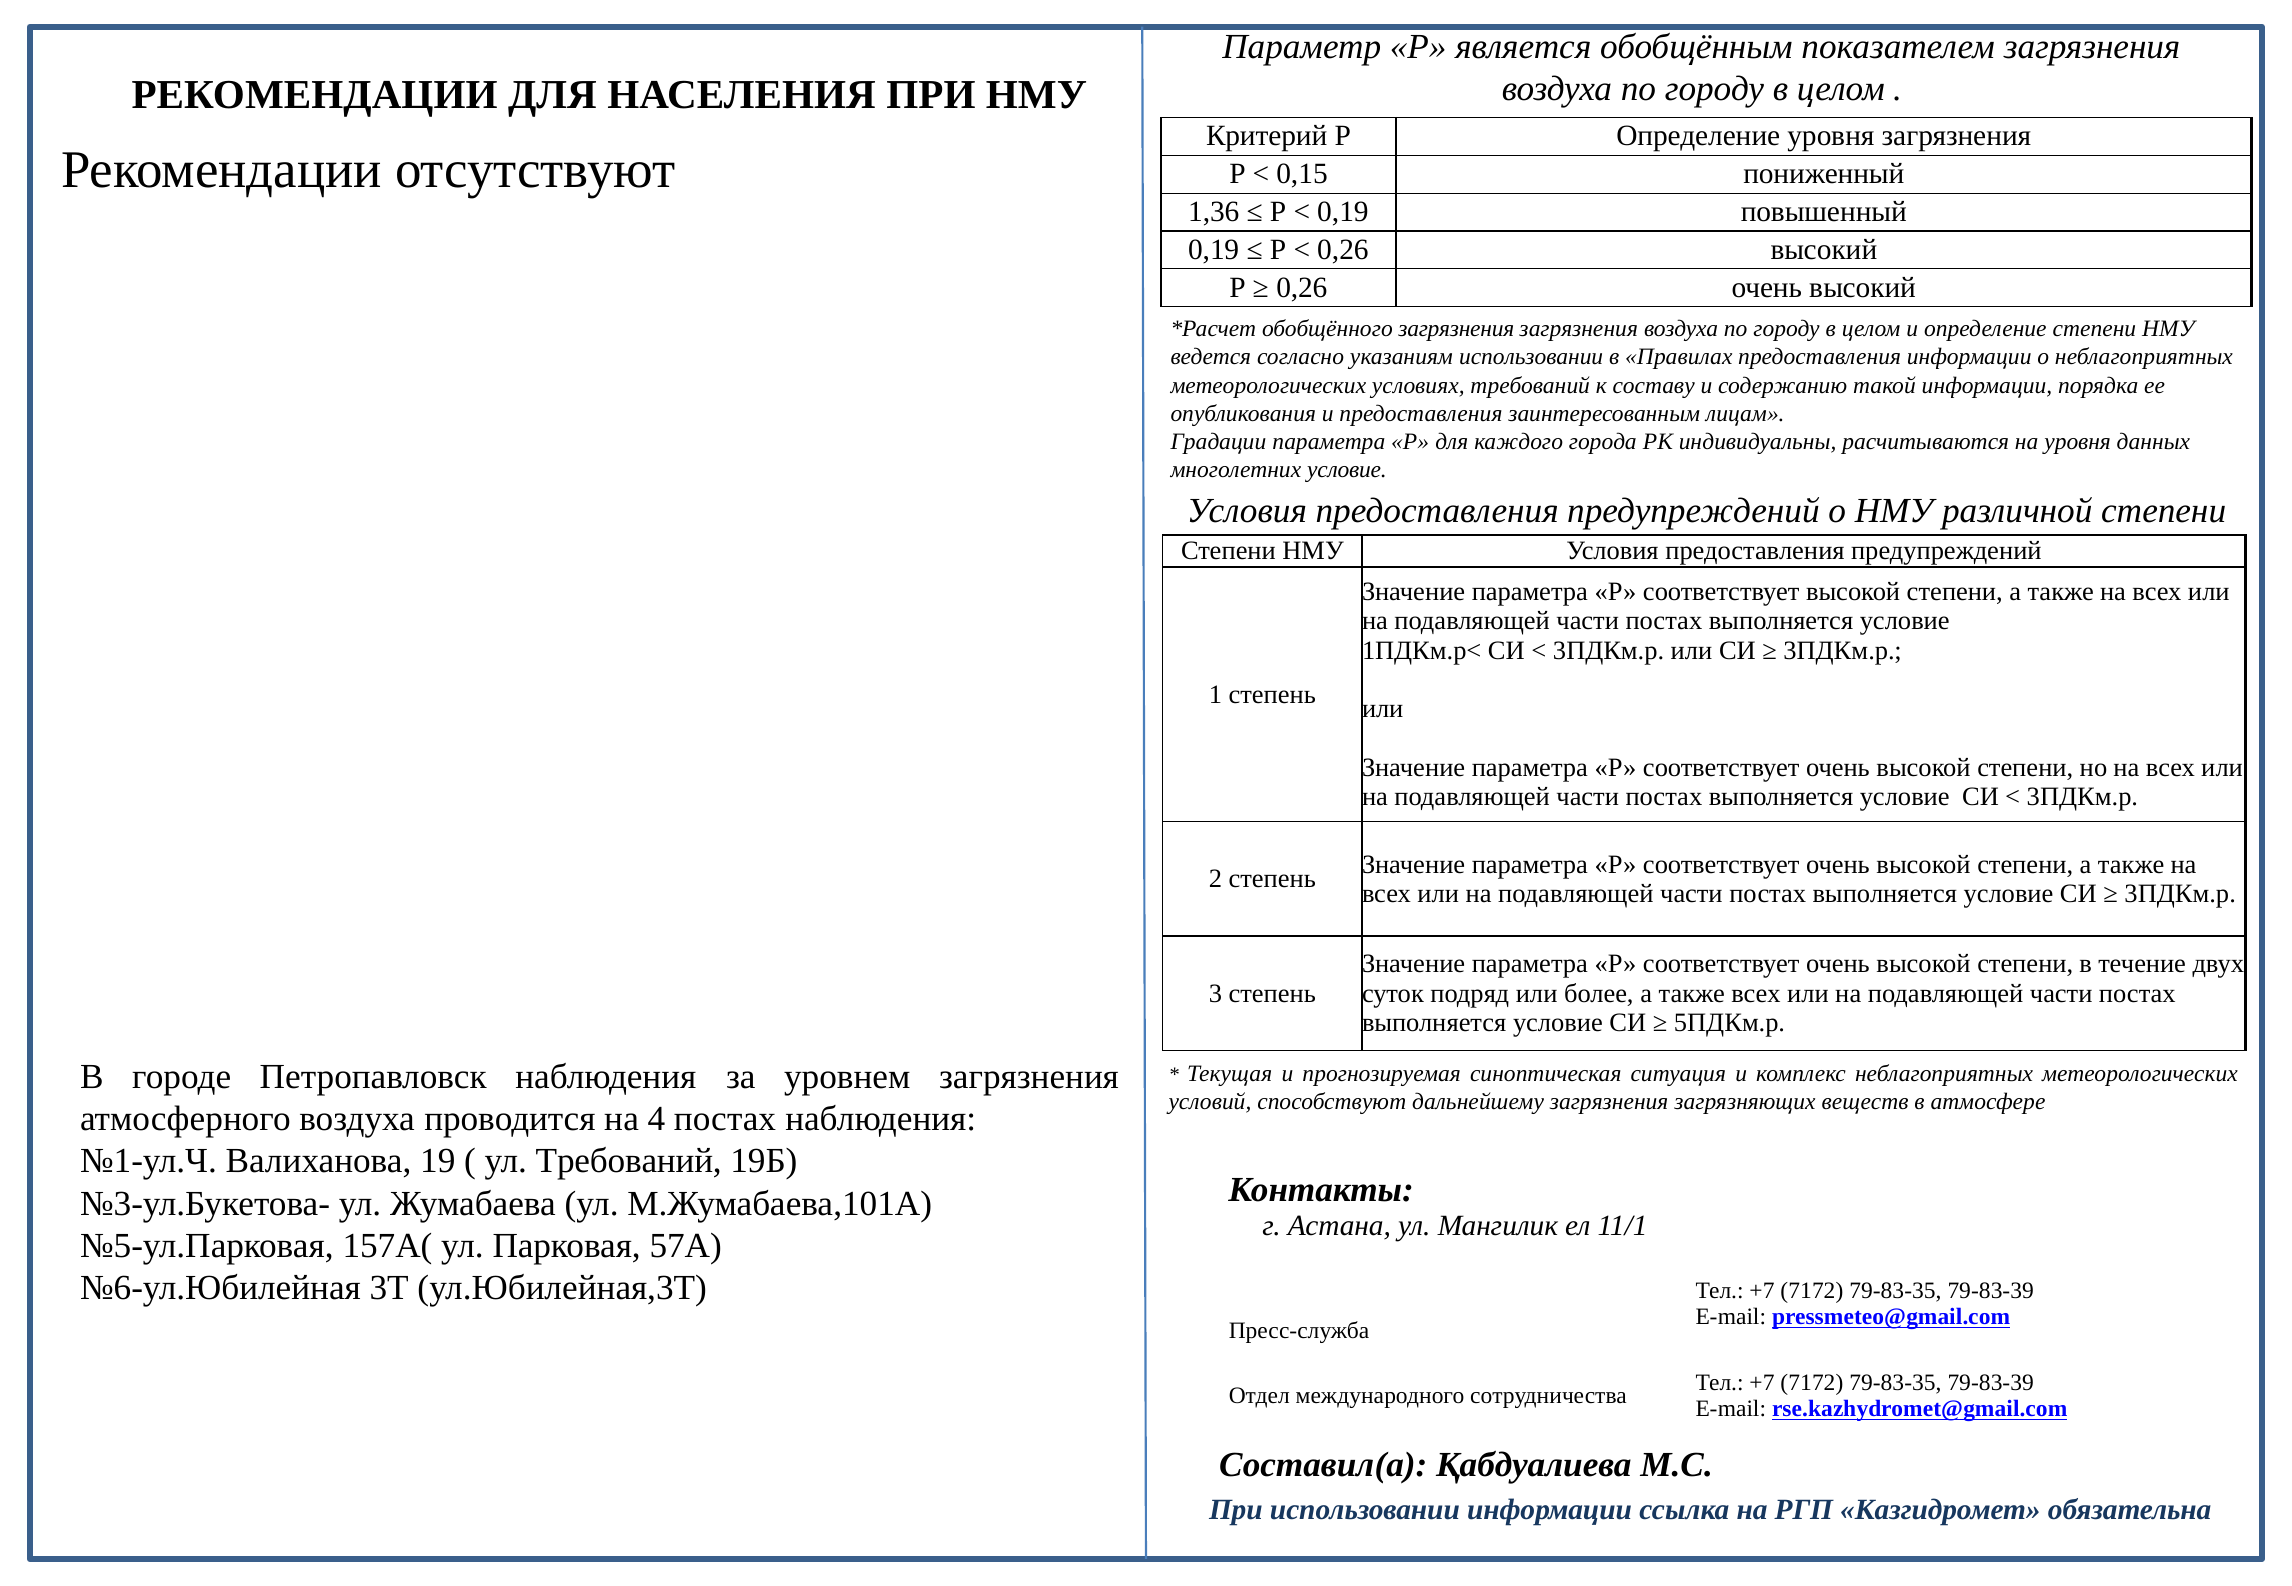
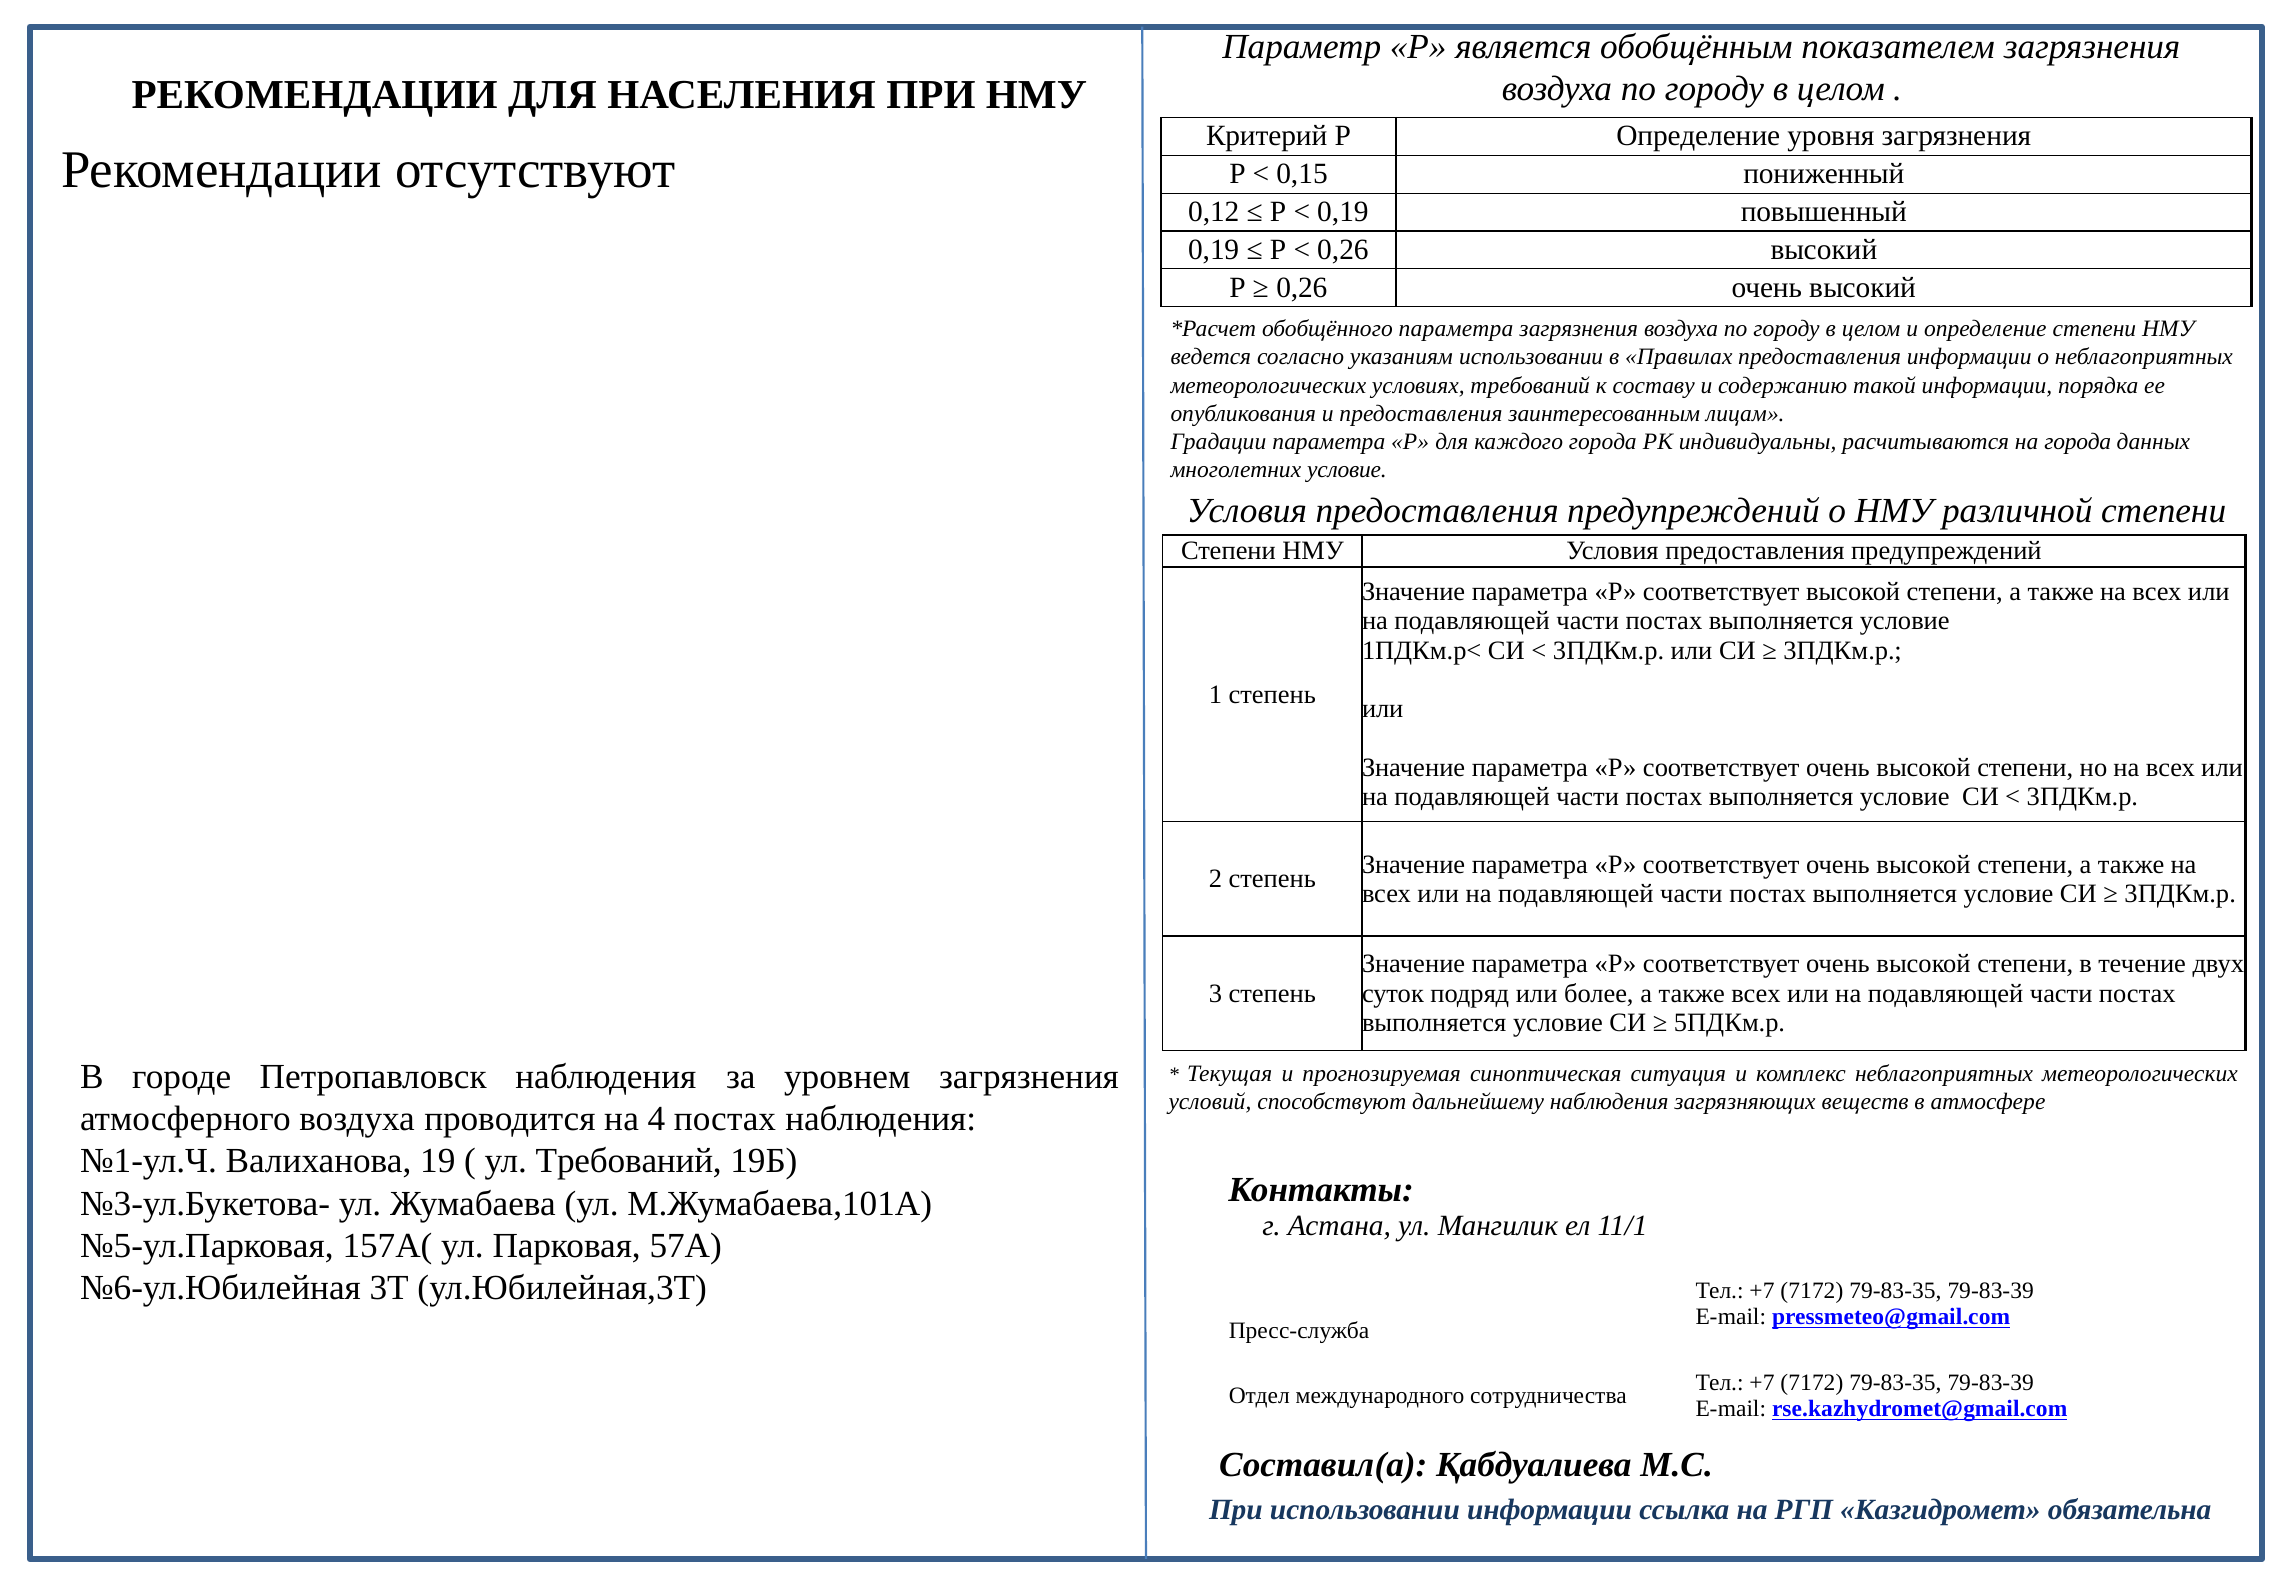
1,36: 1,36 -> 0,12
обобщённого загрязнения: загрязнения -> параметра
на уровня: уровня -> города
дальнейшему загрязнения: загрязнения -> наблюдения
